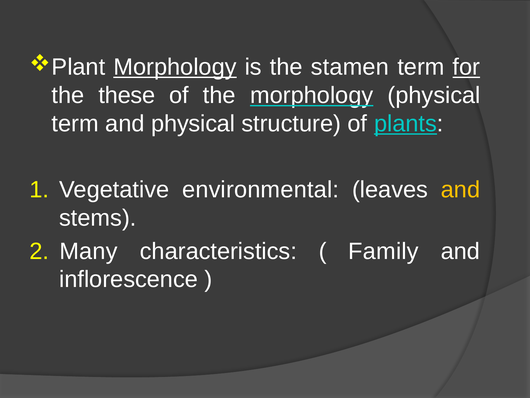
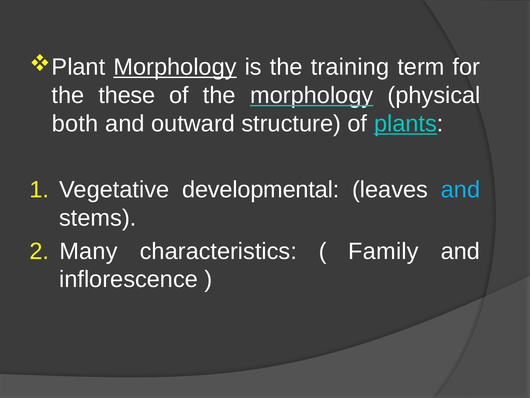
stamen: stamen -> training
for underline: present -> none
term at (75, 124): term -> both
and physical: physical -> outward
environmental: environmental -> developmental
and at (460, 190) colour: yellow -> light blue
